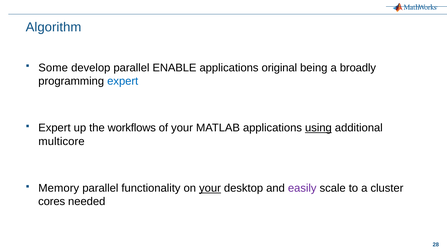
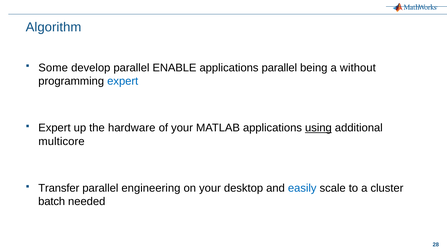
applications original: original -> parallel
broadly: broadly -> without
workflows: workflows -> hardware
Memory: Memory -> Transfer
functionality: functionality -> engineering
your at (210, 188) underline: present -> none
easily colour: purple -> blue
cores: cores -> batch
